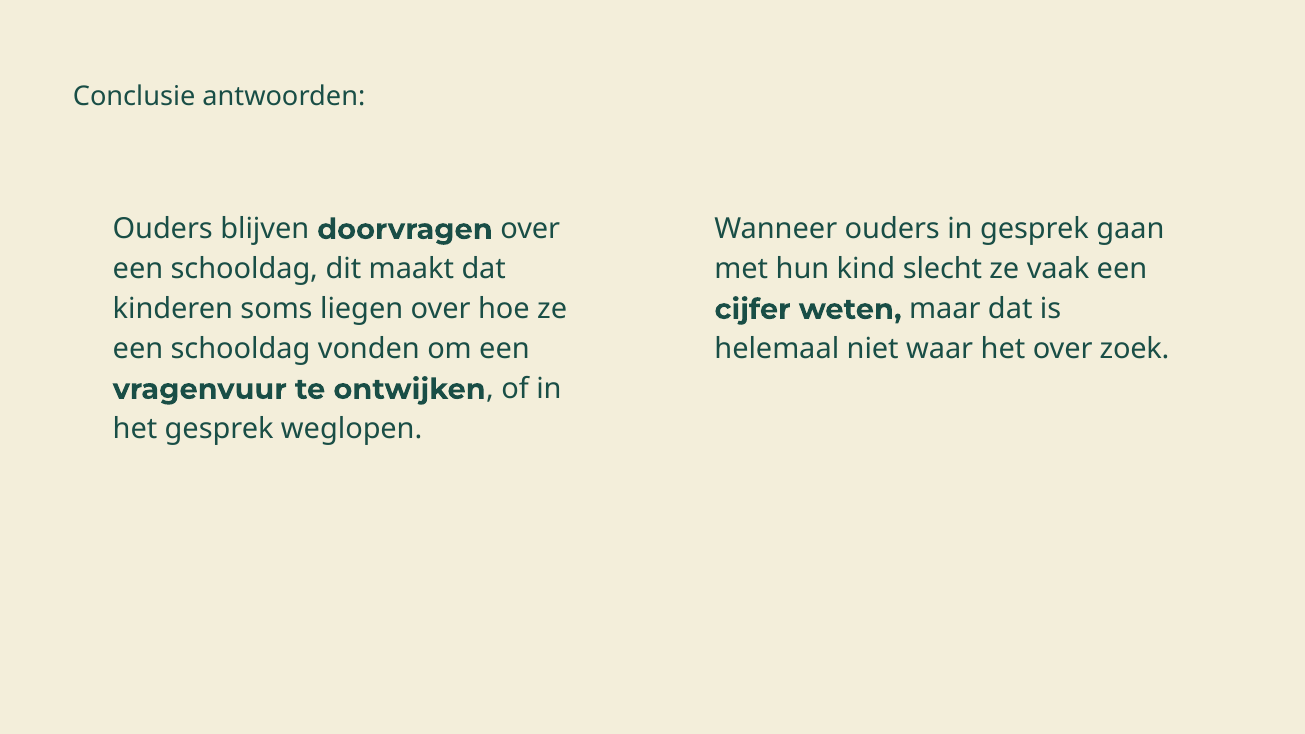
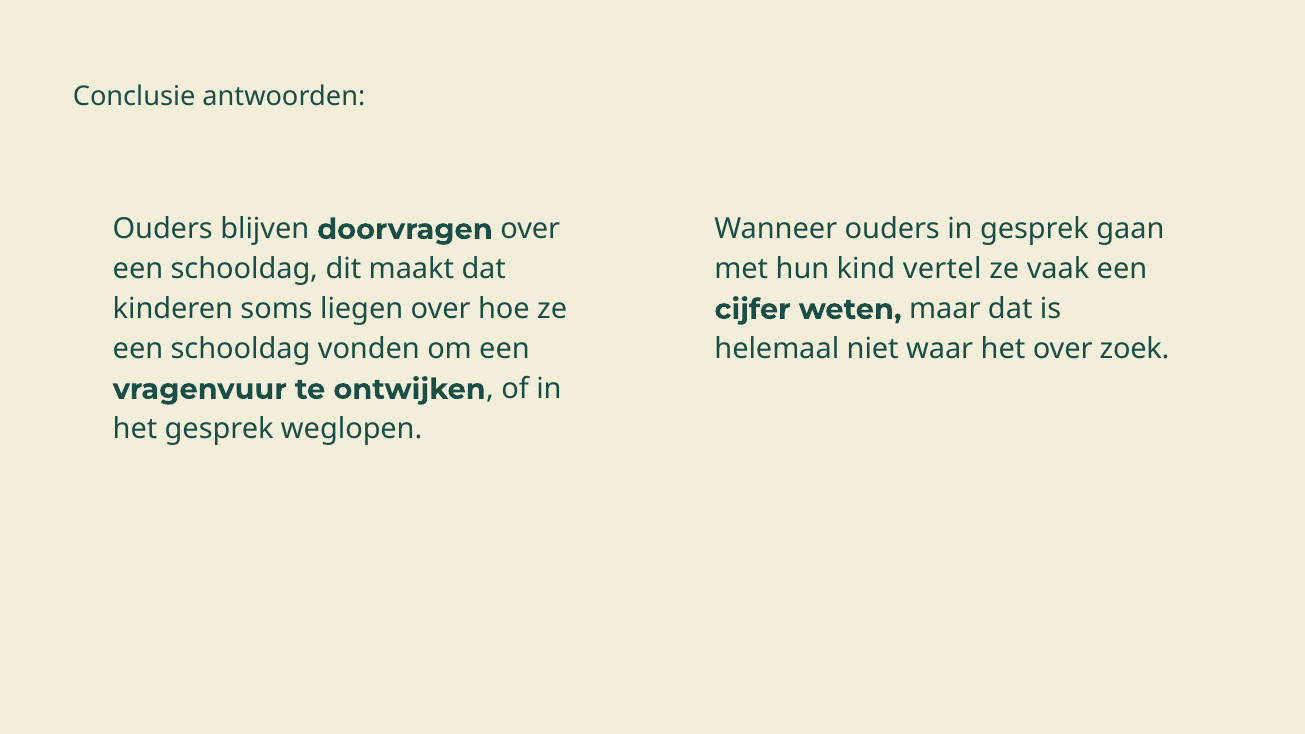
slecht: slecht -> vertel
